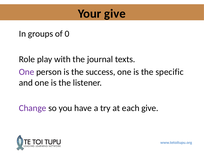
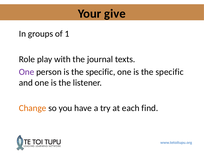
0: 0 -> 1
person is the success: success -> specific
Change colour: purple -> orange
each give: give -> find
